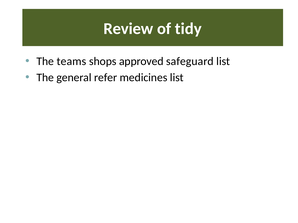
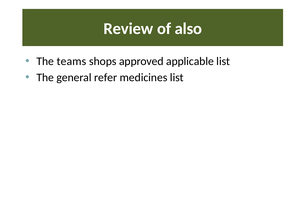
tidy: tidy -> also
safeguard: safeguard -> applicable
